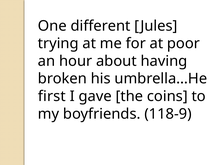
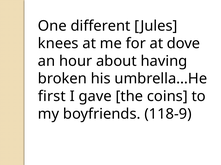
trying: trying -> knees
poor: poor -> dove
